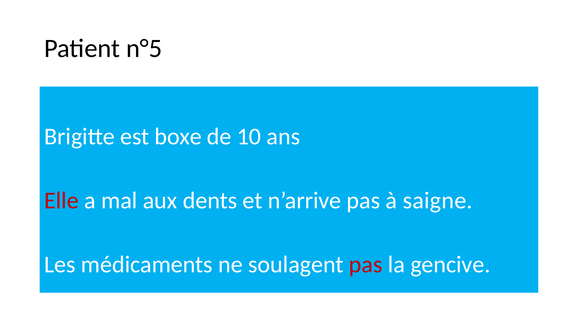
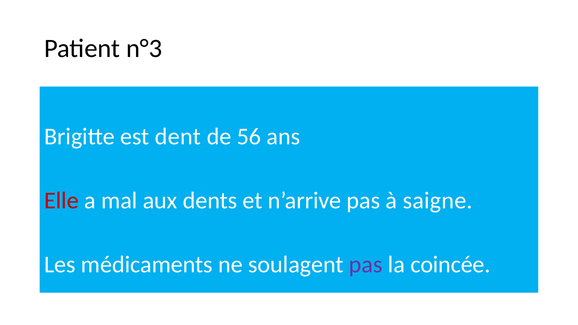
n°5: n°5 -> n°3
boxe: boxe -> dent
10: 10 -> 56
pas at (366, 264) colour: red -> purple
gencive: gencive -> coincée
